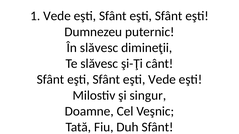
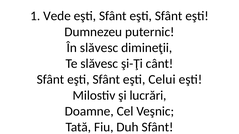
eşti Vede: Vede -> Celui
singur: singur -> lucrări
